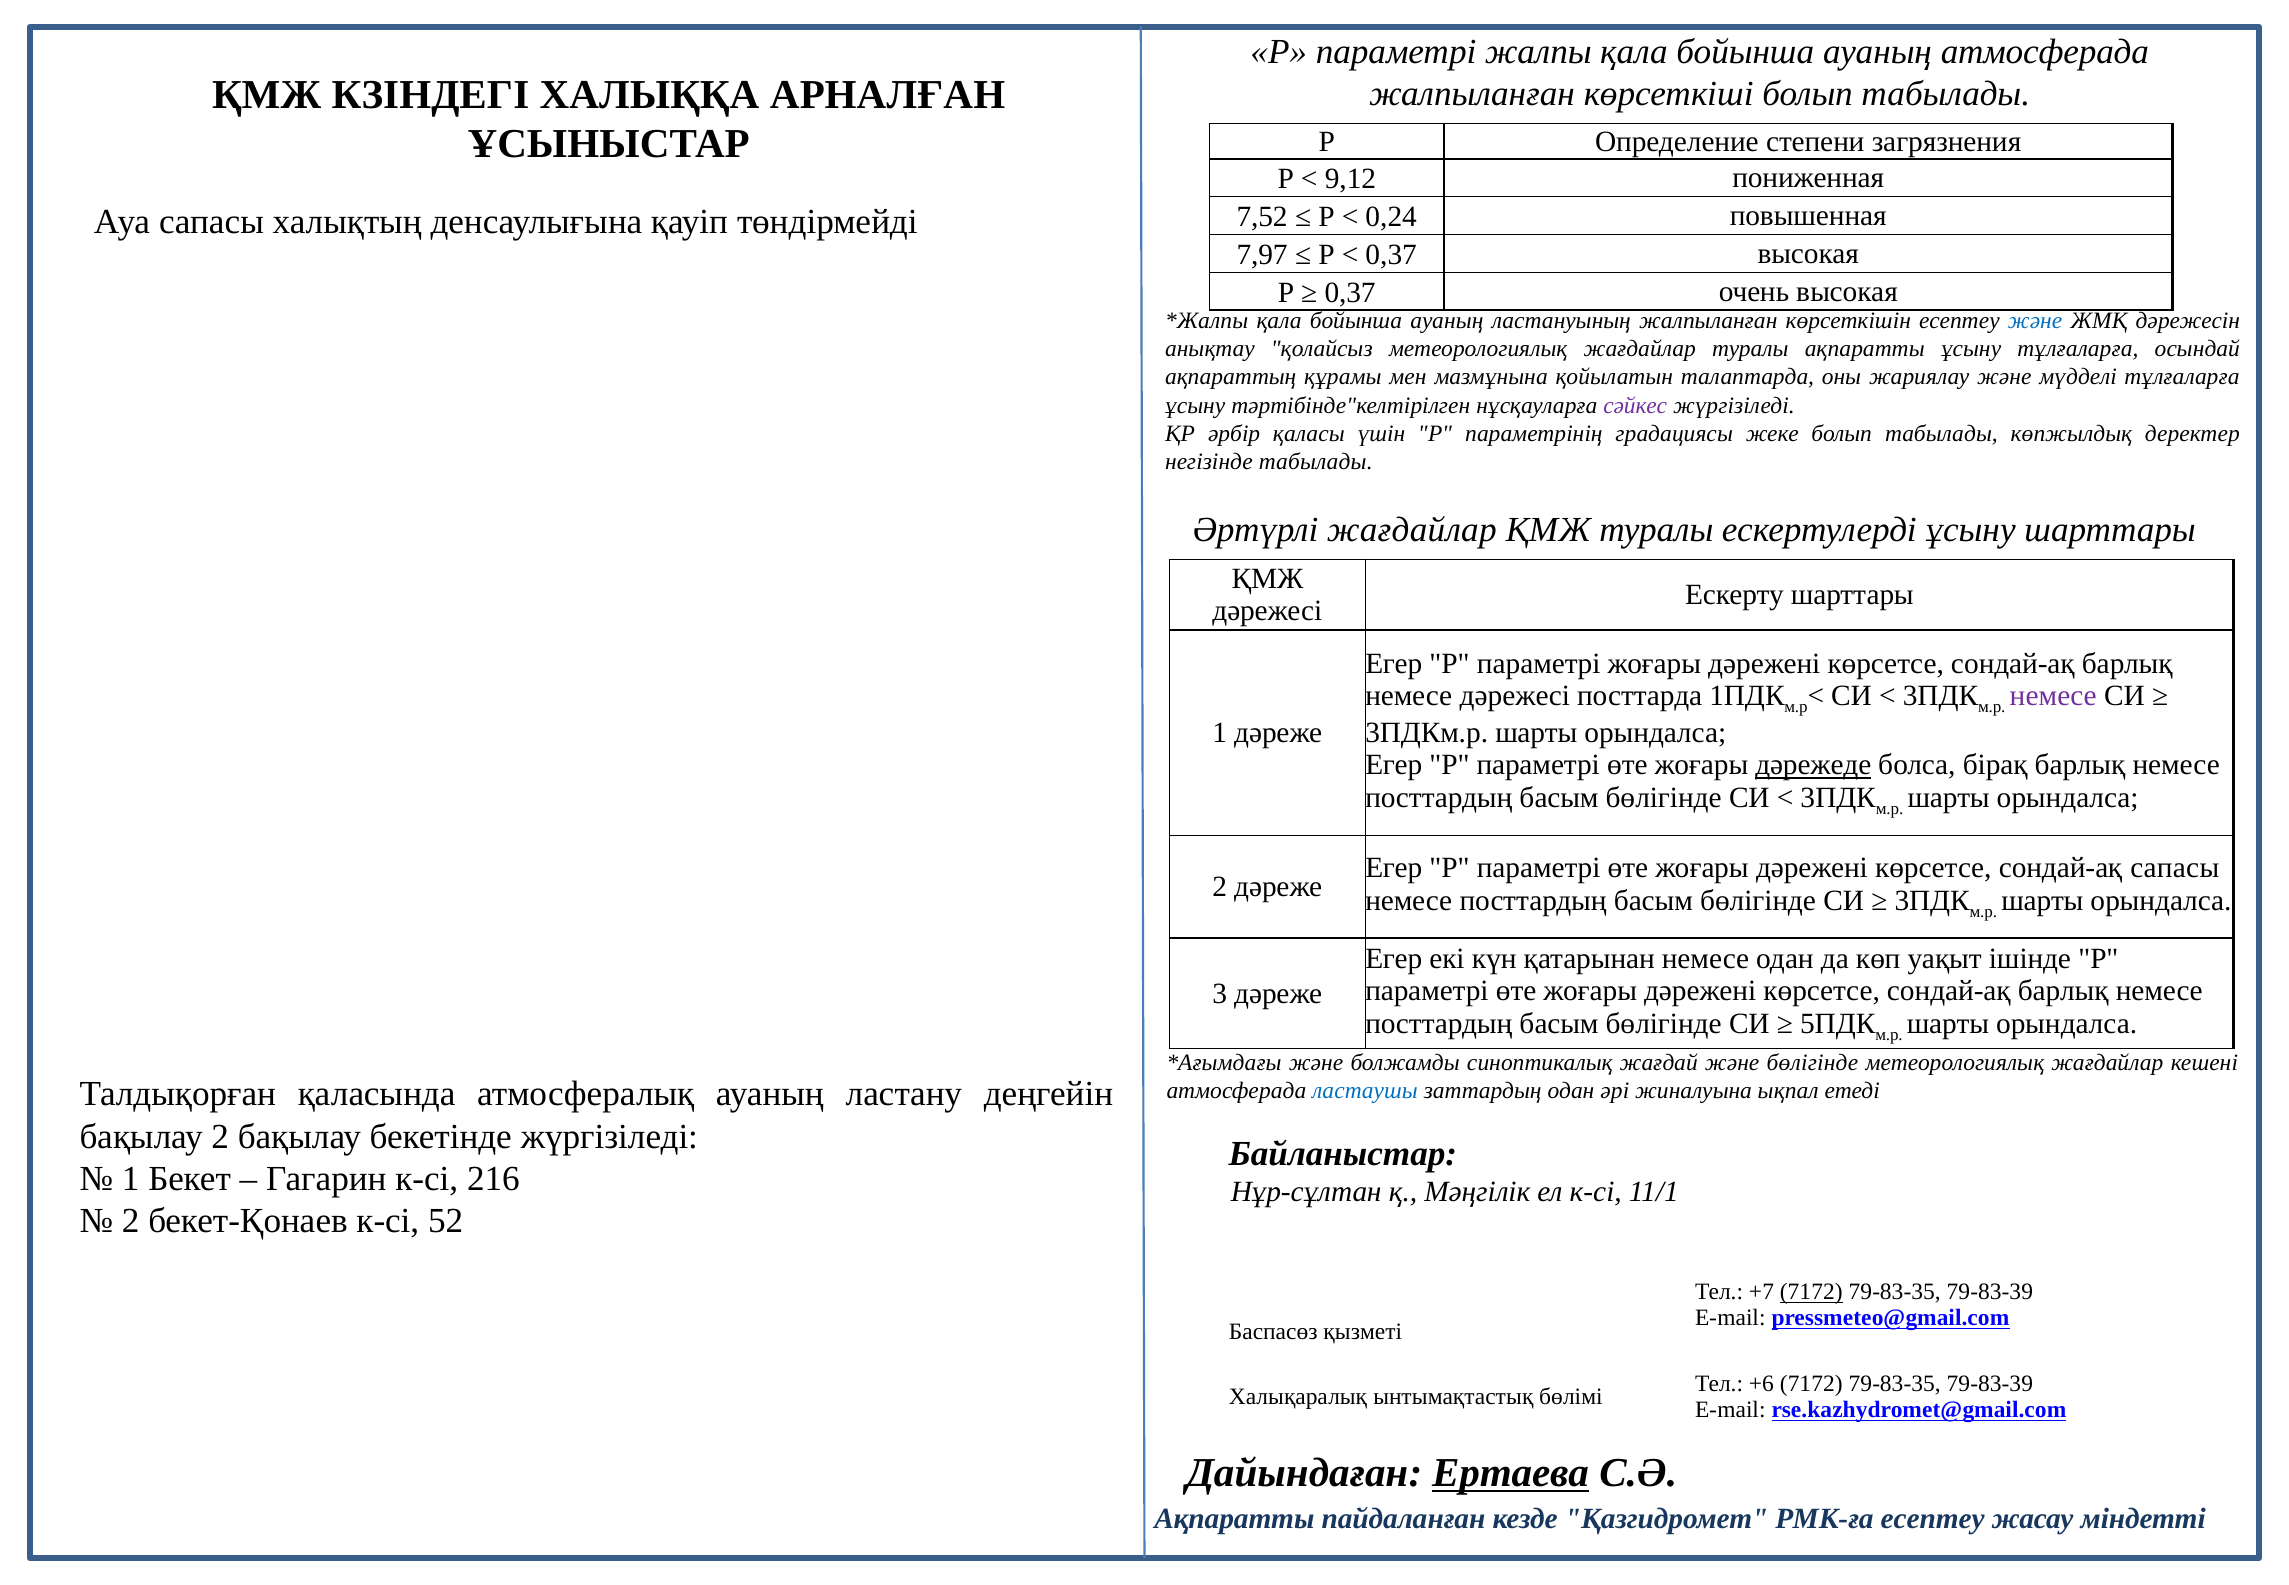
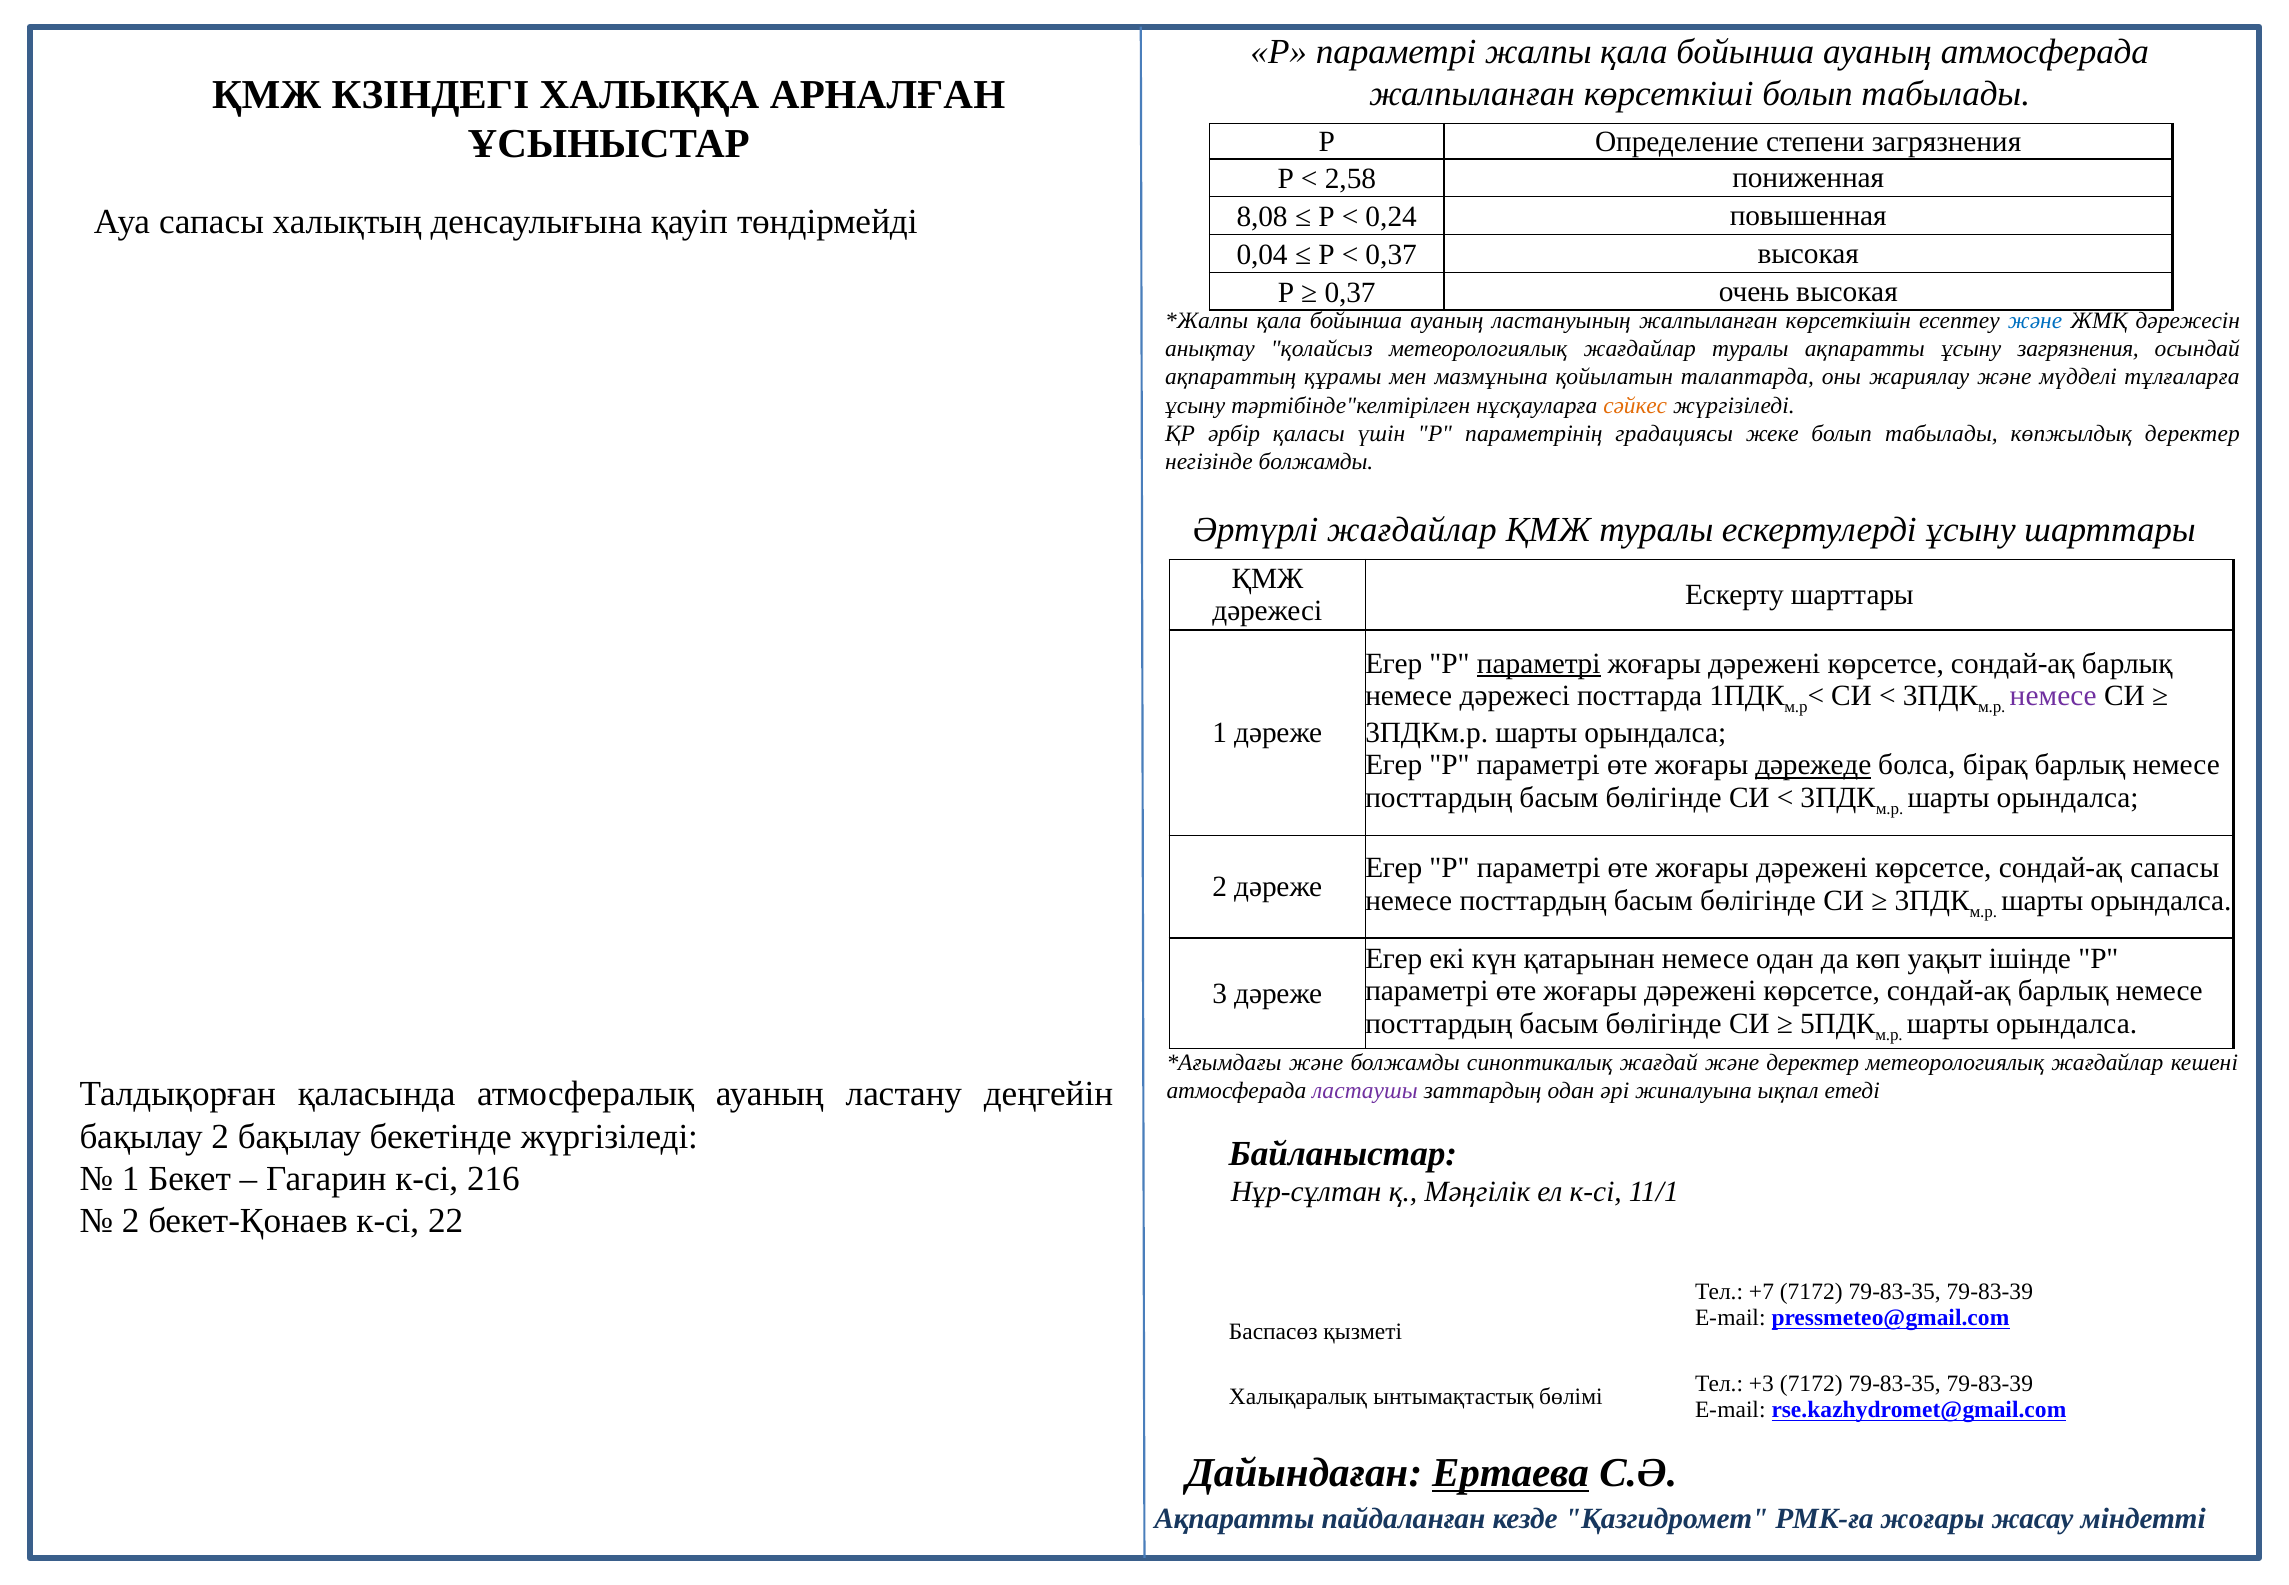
9,12: 9,12 -> 2,58
7,52: 7,52 -> 8,08
7,97: 7,97 -> 0,04
ұсыну тұлғаларға: тұлғаларға -> загрязнения
сәйкес colour: purple -> orange
негізінде табылады: табылады -> болжамды
параметрі at (1539, 663) underline: none -> present
және бөлігінде: бөлігінде -> деректер
ластаушы colour: blue -> purple
52: 52 -> 22
7172 at (1811, 1292) underline: present -> none
+6: +6 -> +3
РМК-ға есептеу: есептеу -> жоғары
